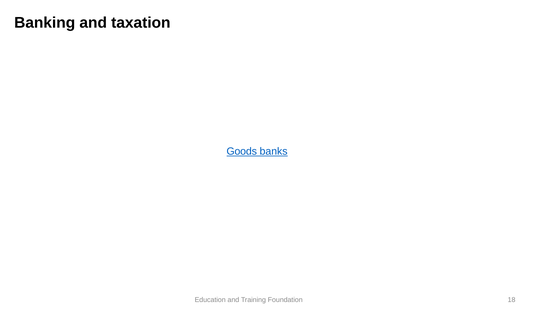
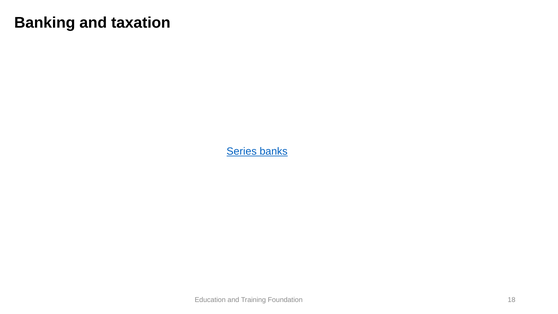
Goods: Goods -> Series
